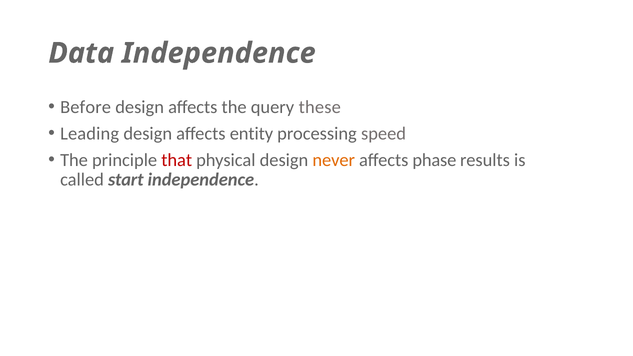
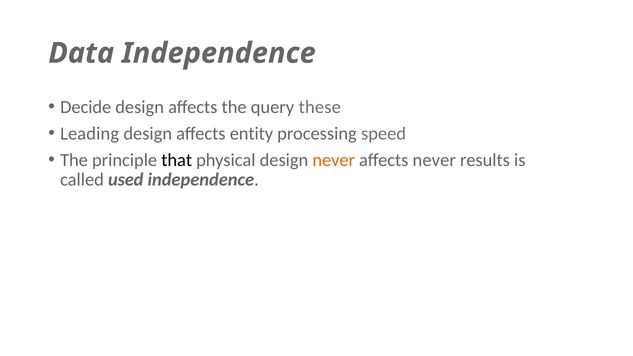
Before: Before -> Decide
that colour: red -> black
affects phase: phase -> never
start: start -> used
